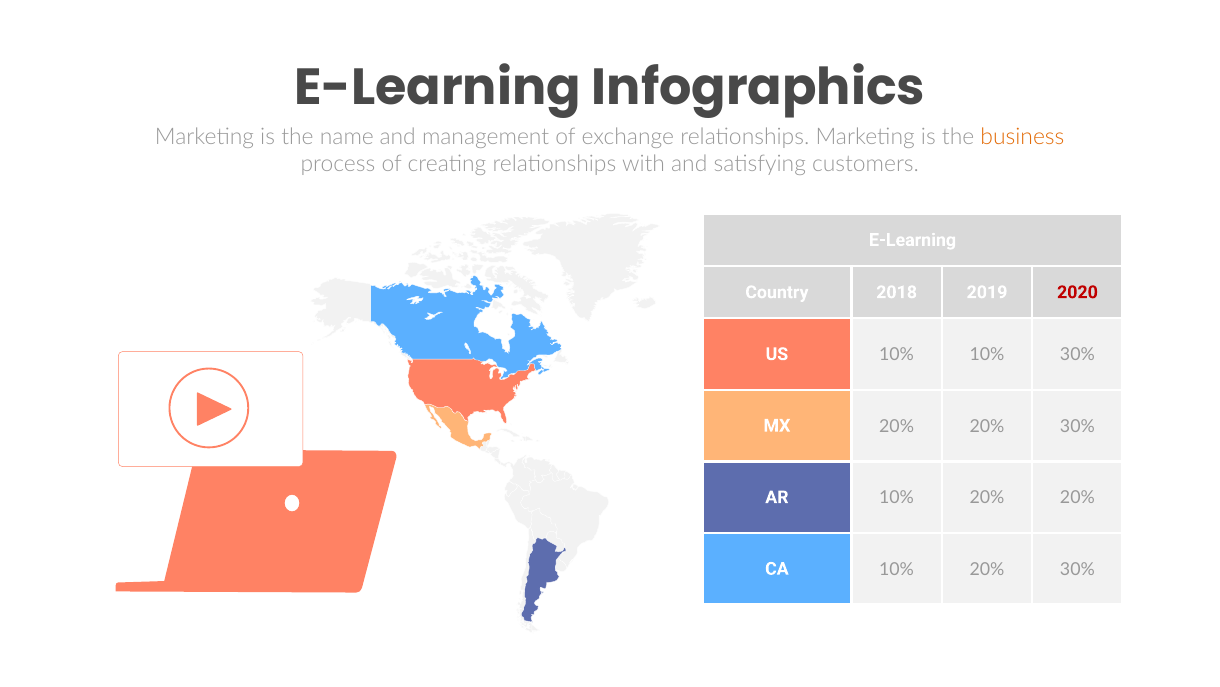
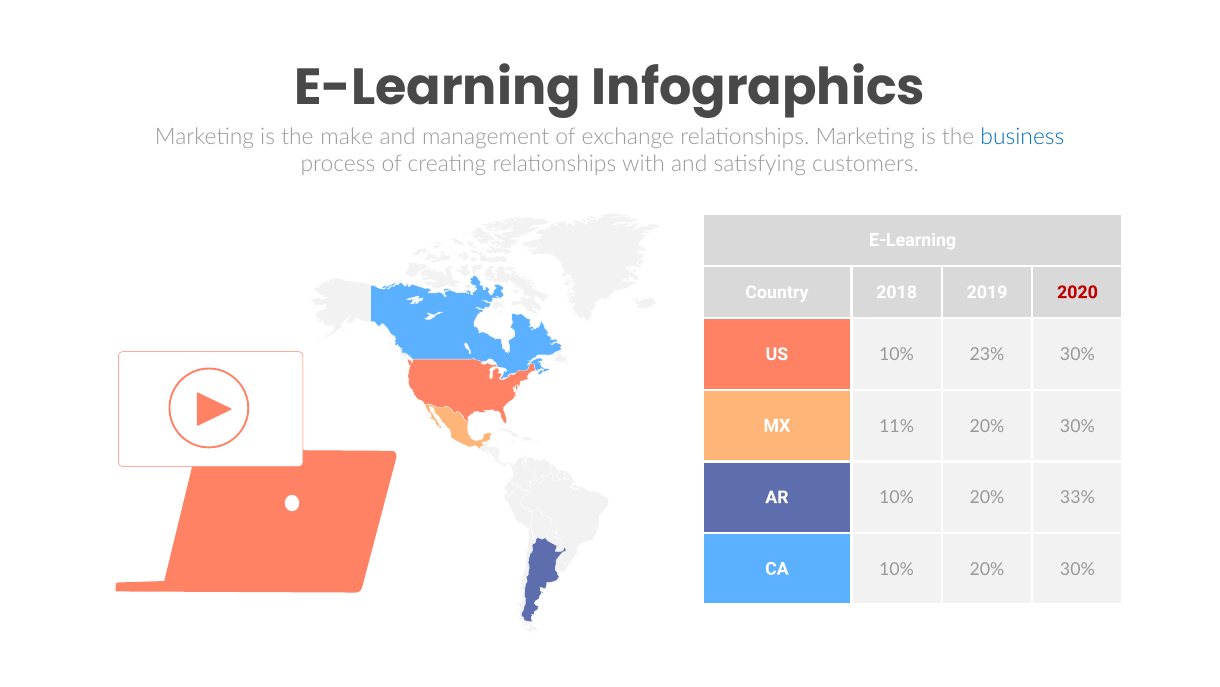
name: name -> make
business colour: orange -> blue
10% 10%: 10% -> 23%
MX 20%: 20% -> 11%
10% 20% 20%: 20% -> 33%
